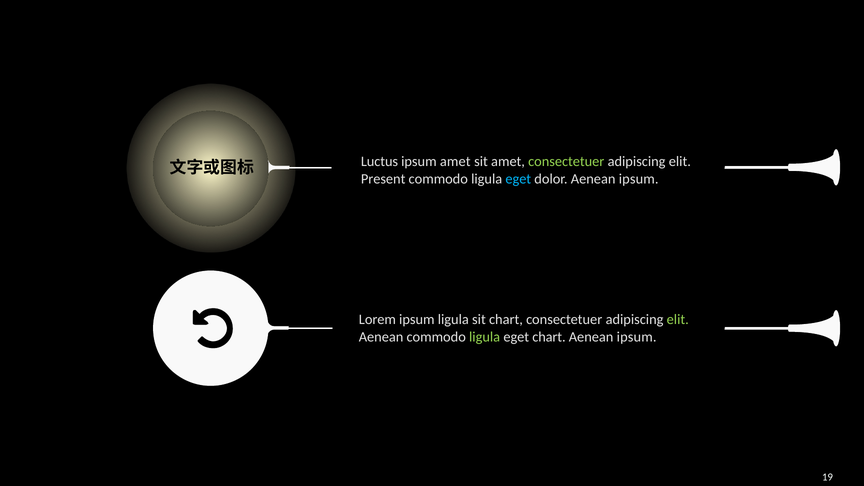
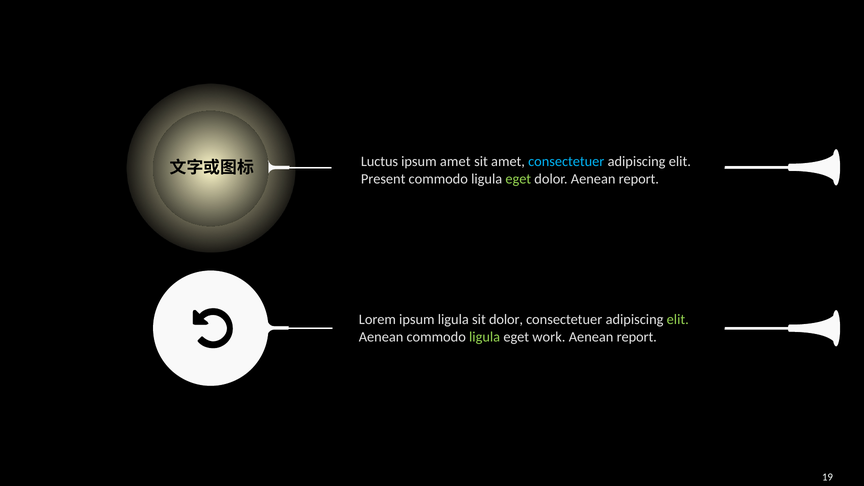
consectetuer at (566, 162) colour: light green -> light blue
eget at (518, 179) colour: light blue -> light green
dolor Aenean ipsum: ipsum -> report
sit chart: chart -> dolor
eget chart: chart -> work
ipsum at (637, 337): ipsum -> report
